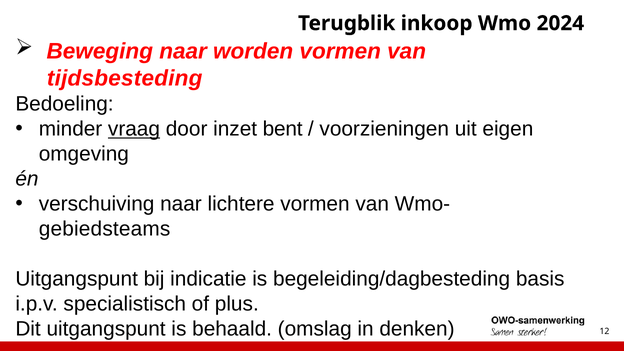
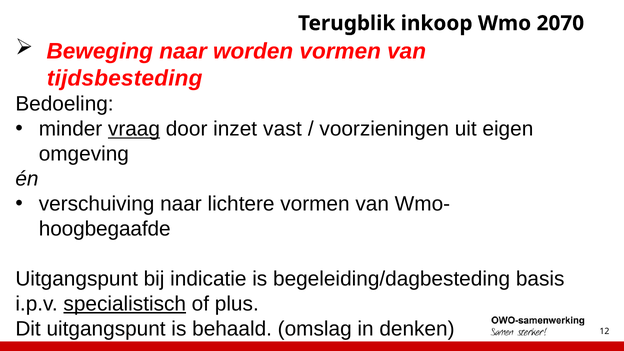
2024: 2024 -> 2070
bent: bent -> vast
gebiedsteams: gebiedsteams -> hoogbegaafde
specialistisch underline: none -> present
